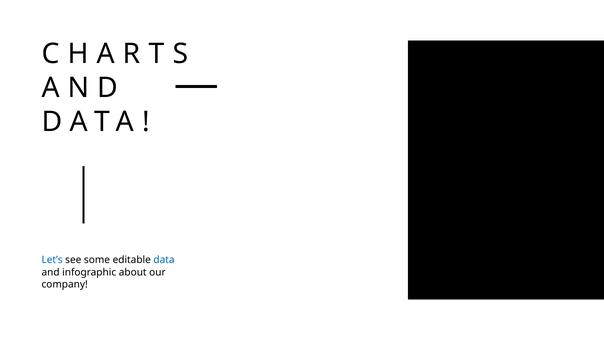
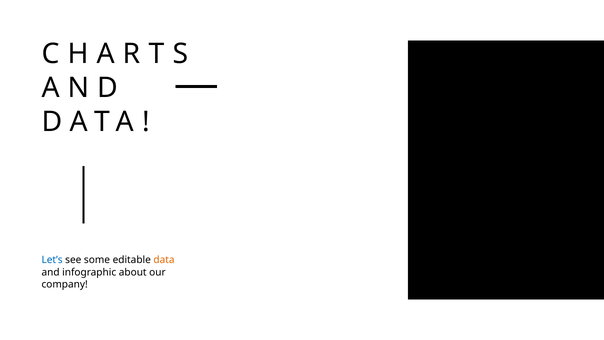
data colour: blue -> orange
